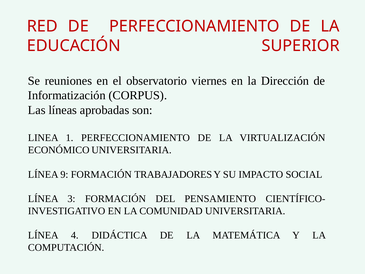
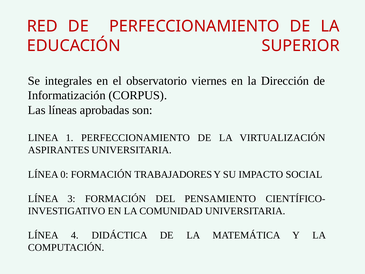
reuniones: reuniones -> integrales
ECONÓMICO: ECONÓMICO -> ASPIRANTES
9: 9 -> 0
